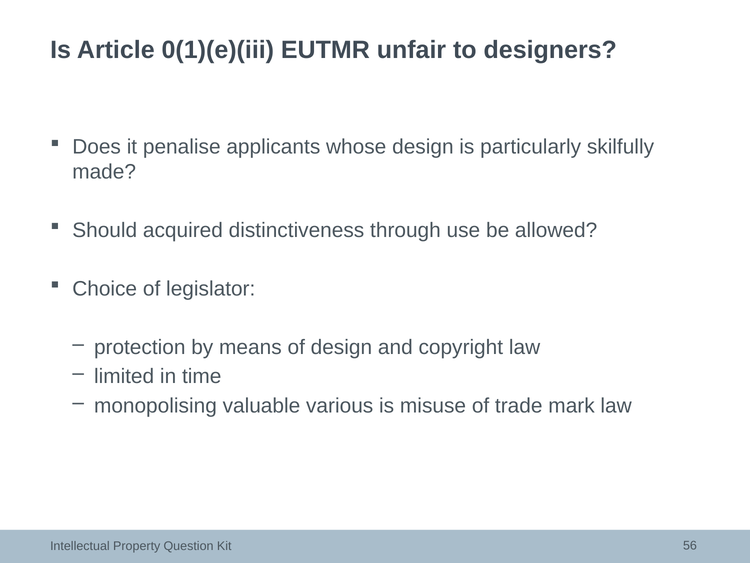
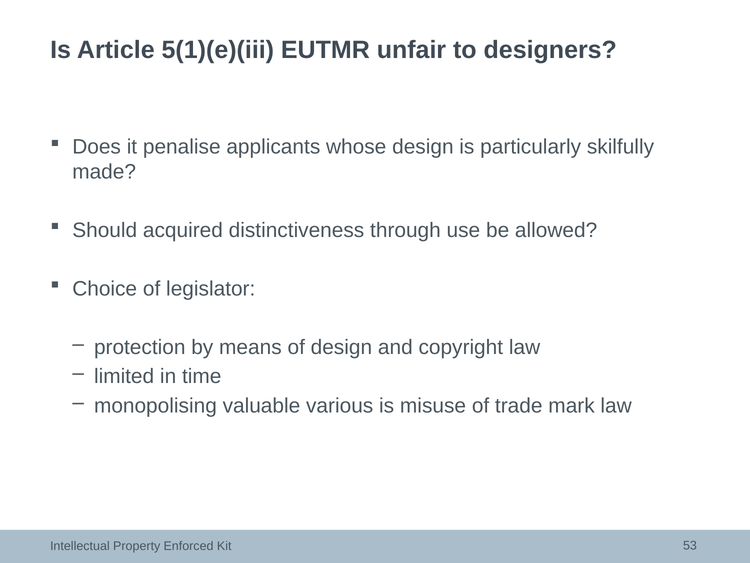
0(1)(e)(iii: 0(1)(e)(iii -> 5(1)(e)(iii
Question: Question -> Enforced
56: 56 -> 53
